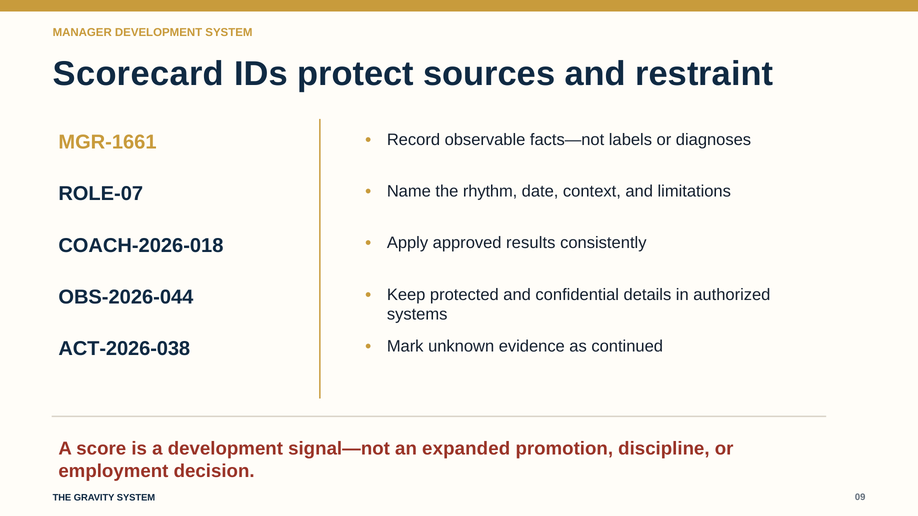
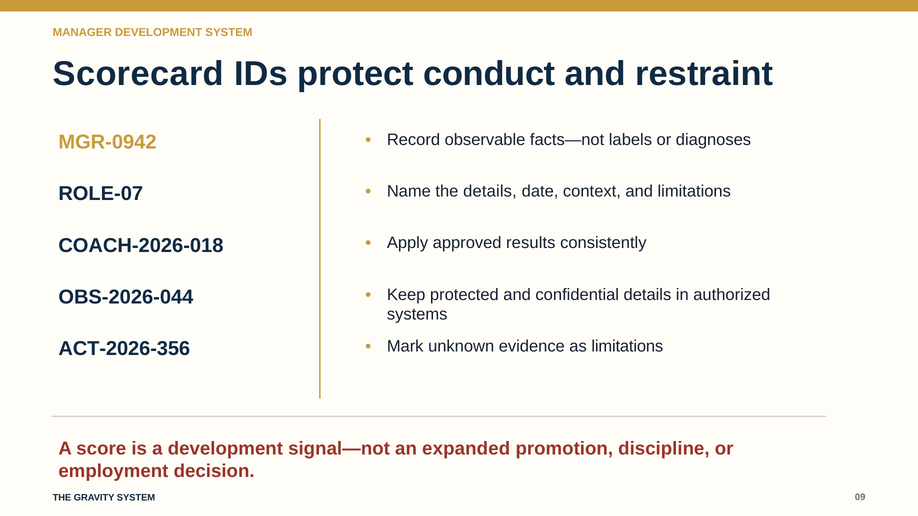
sources: sources -> conduct
MGR-1661: MGR-1661 -> MGR-0942
the rhythm: rhythm -> details
as continued: continued -> limitations
ACT-2026-038: ACT-2026-038 -> ACT-2026-356
